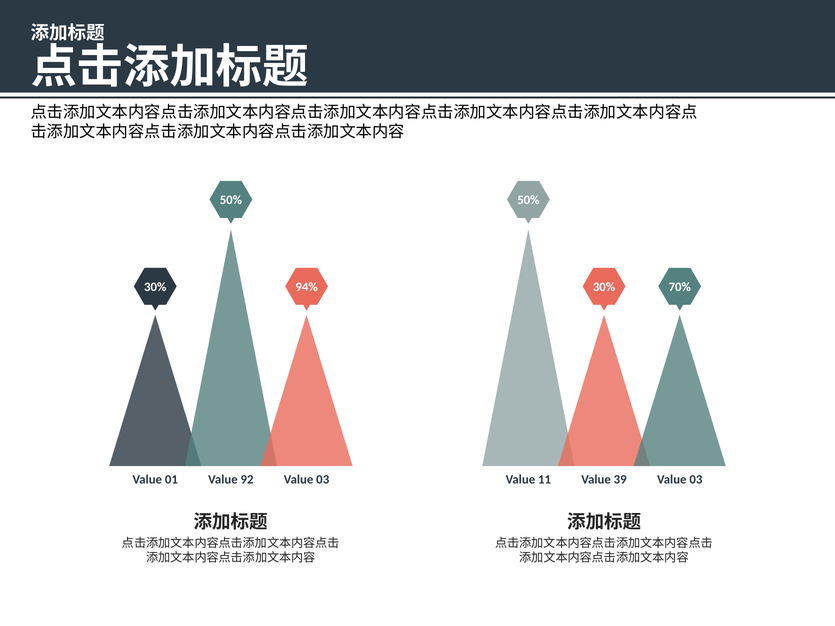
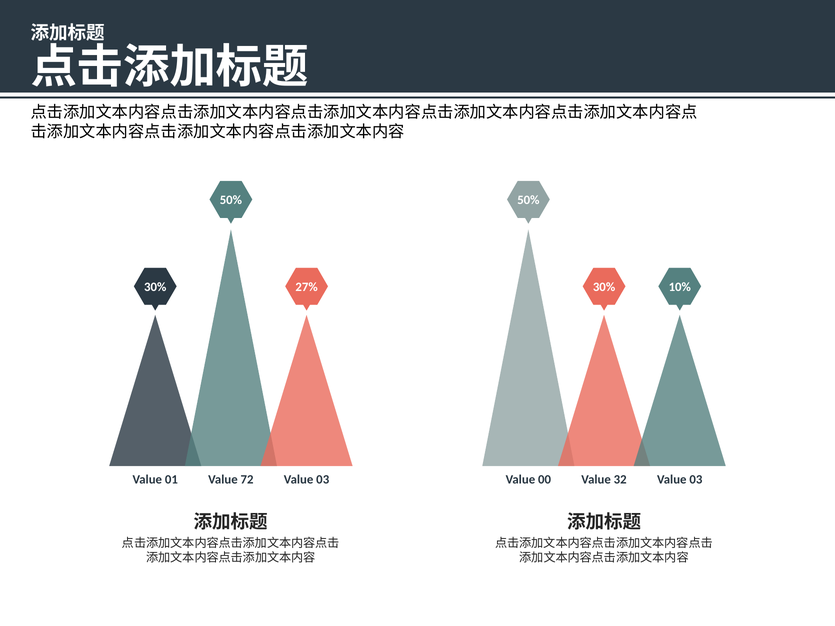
94%: 94% -> 27%
70%: 70% -> 10%
92: 92 -> 72
11: 11 -> 00
39: 39 -> 32
